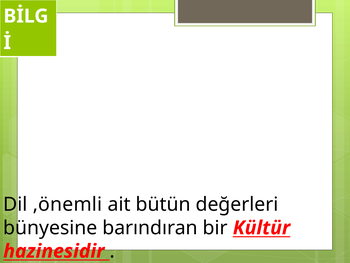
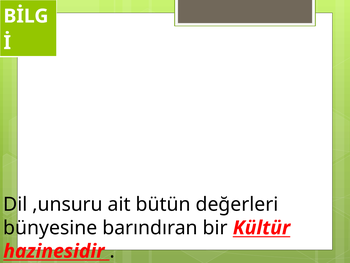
,önemli: ,önemli -> ,unsuru
